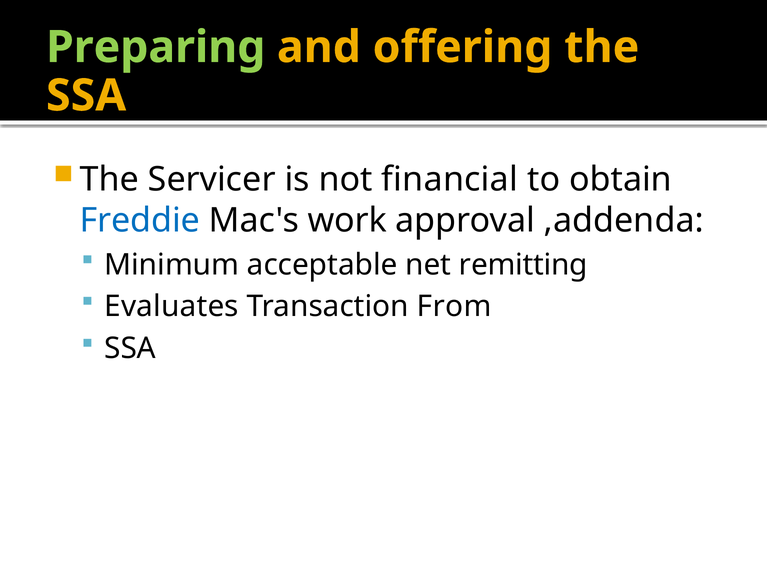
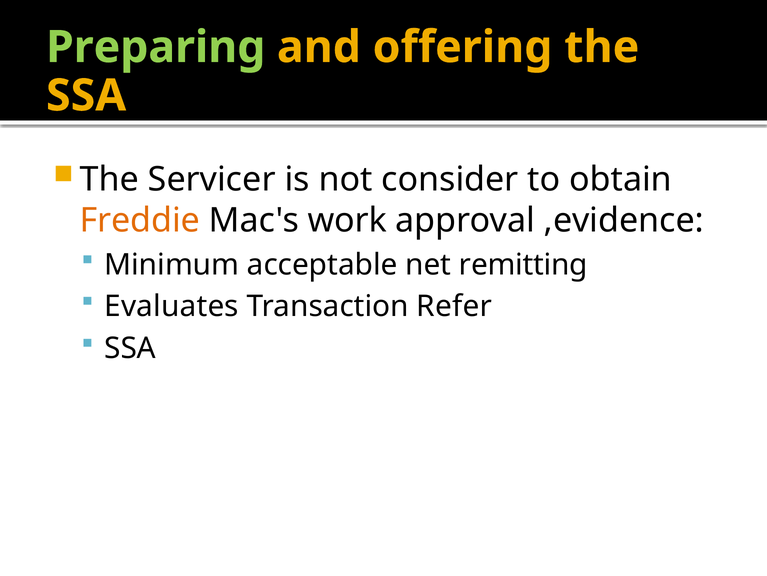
financial: financial -> consider
Freddie colour: blue -> orange
,addenda: ,addenda -> ,evidence
From: From -> Refer
